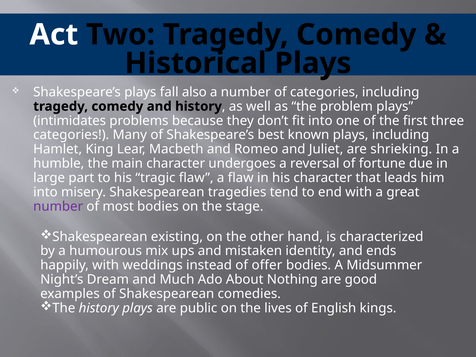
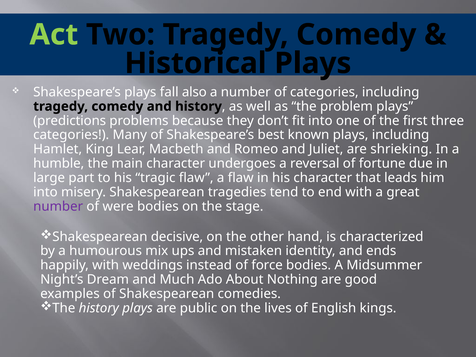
Act colour: white -> light green
intimidates: intimidates -> predictions
most: most -> were
existing: existing -> decisive
offer: offer -> force
